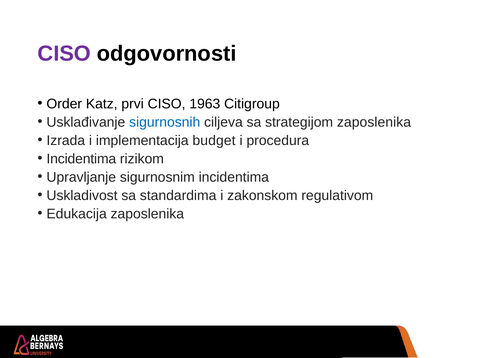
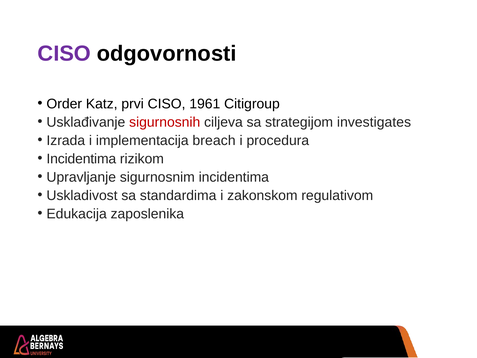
1963: 1963 -> 1961
sigurnosnih colour: blue -> red
strategijom zaposlenika: zaposlenika -> investigates
budget: budget -> breach
